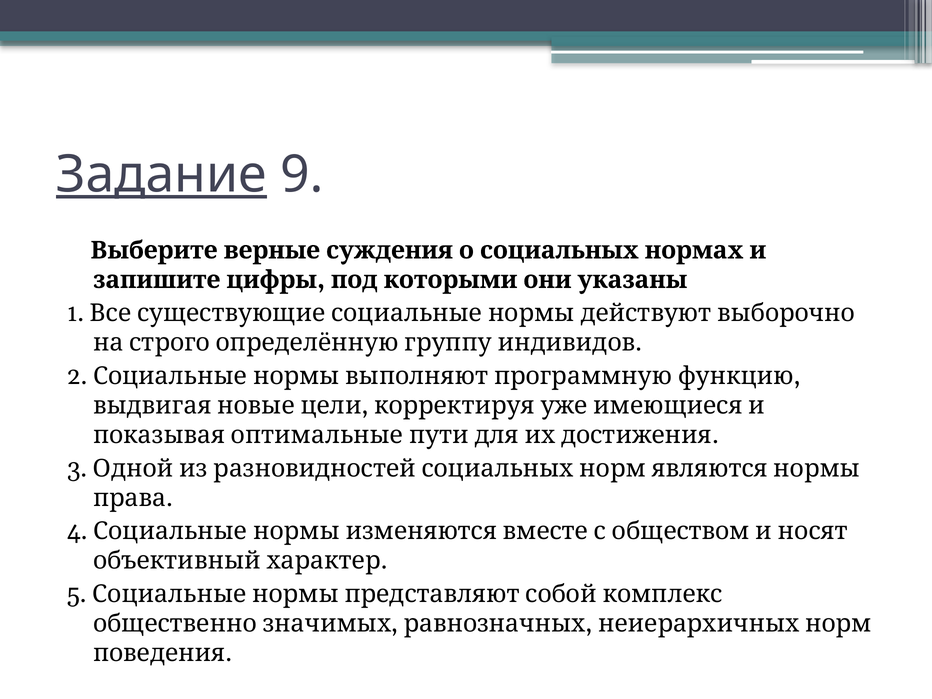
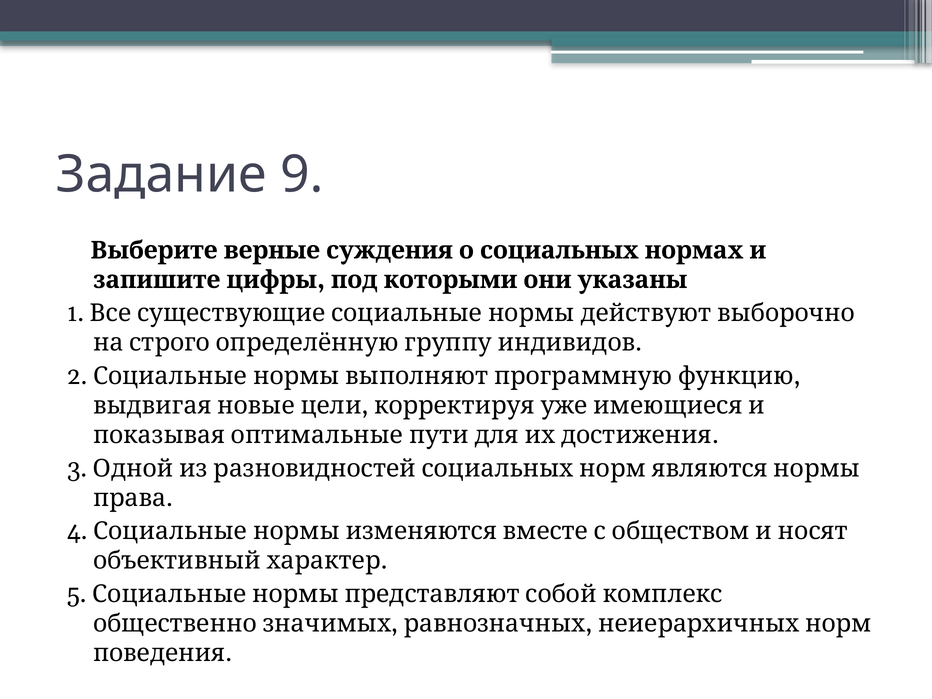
Задание underline: present -> none
